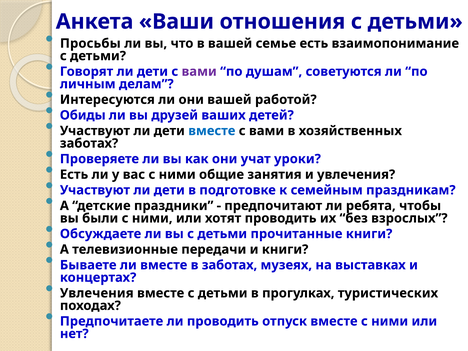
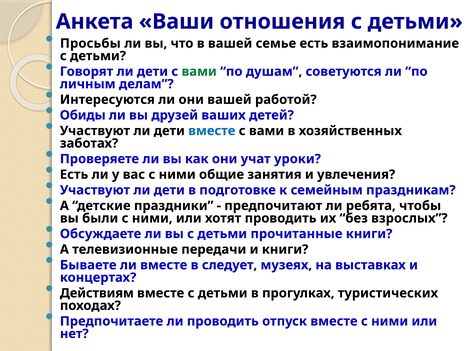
вами at (199, 72) colour: purple -> green
в заботах: заботах -> следует
Увлечения at (97, 293): Увлечения -> Действиям
